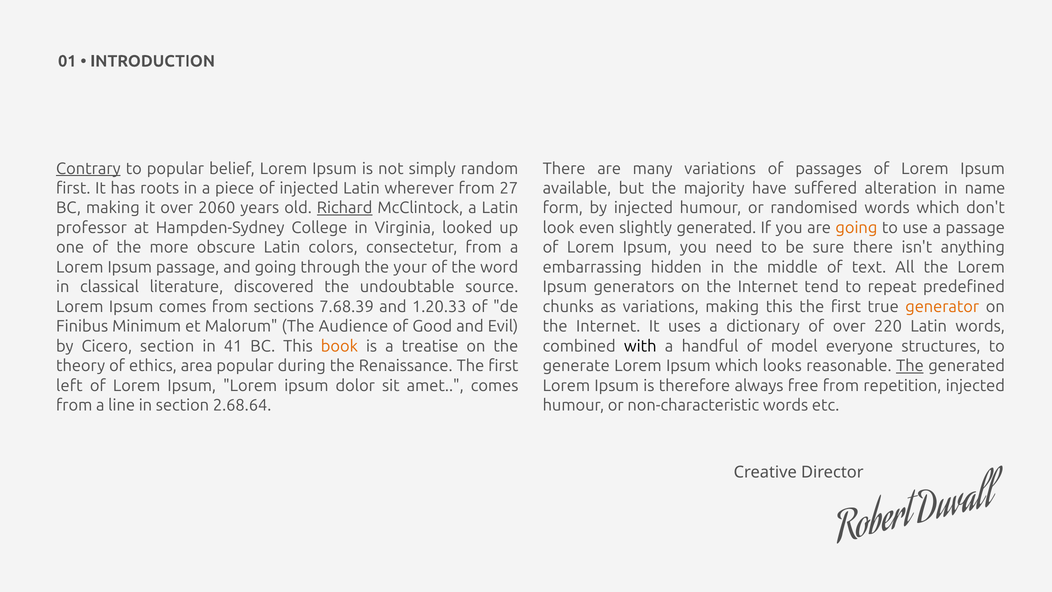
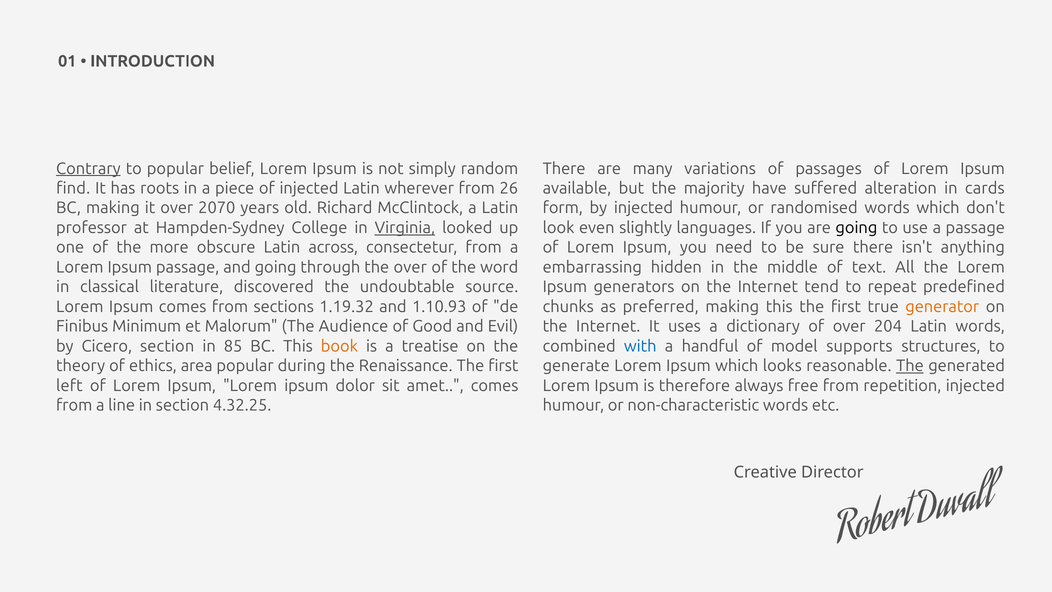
first at (73, 188): first -> find
27: 27 -> 26
name: name -> cards
2060: 2060 -> 2070
Richard underline: present -> none
Virginia underline: none -> present
slightly generated: generated -> languages
going at (856, 228) colour: orange -> black
colors: colors -> across
the your: your -> over
7.68.39: 7.68.39 -> 1.19.32
1.20.33: 1.20.33 -> 1.10.93
as variations: variations -> preferred
220: 220 -> 204
41: 41 -> 85
with colour: black -> blue
everyone: everyone -> supports
2.68.64: 2.68.64 -> 4.32.25
